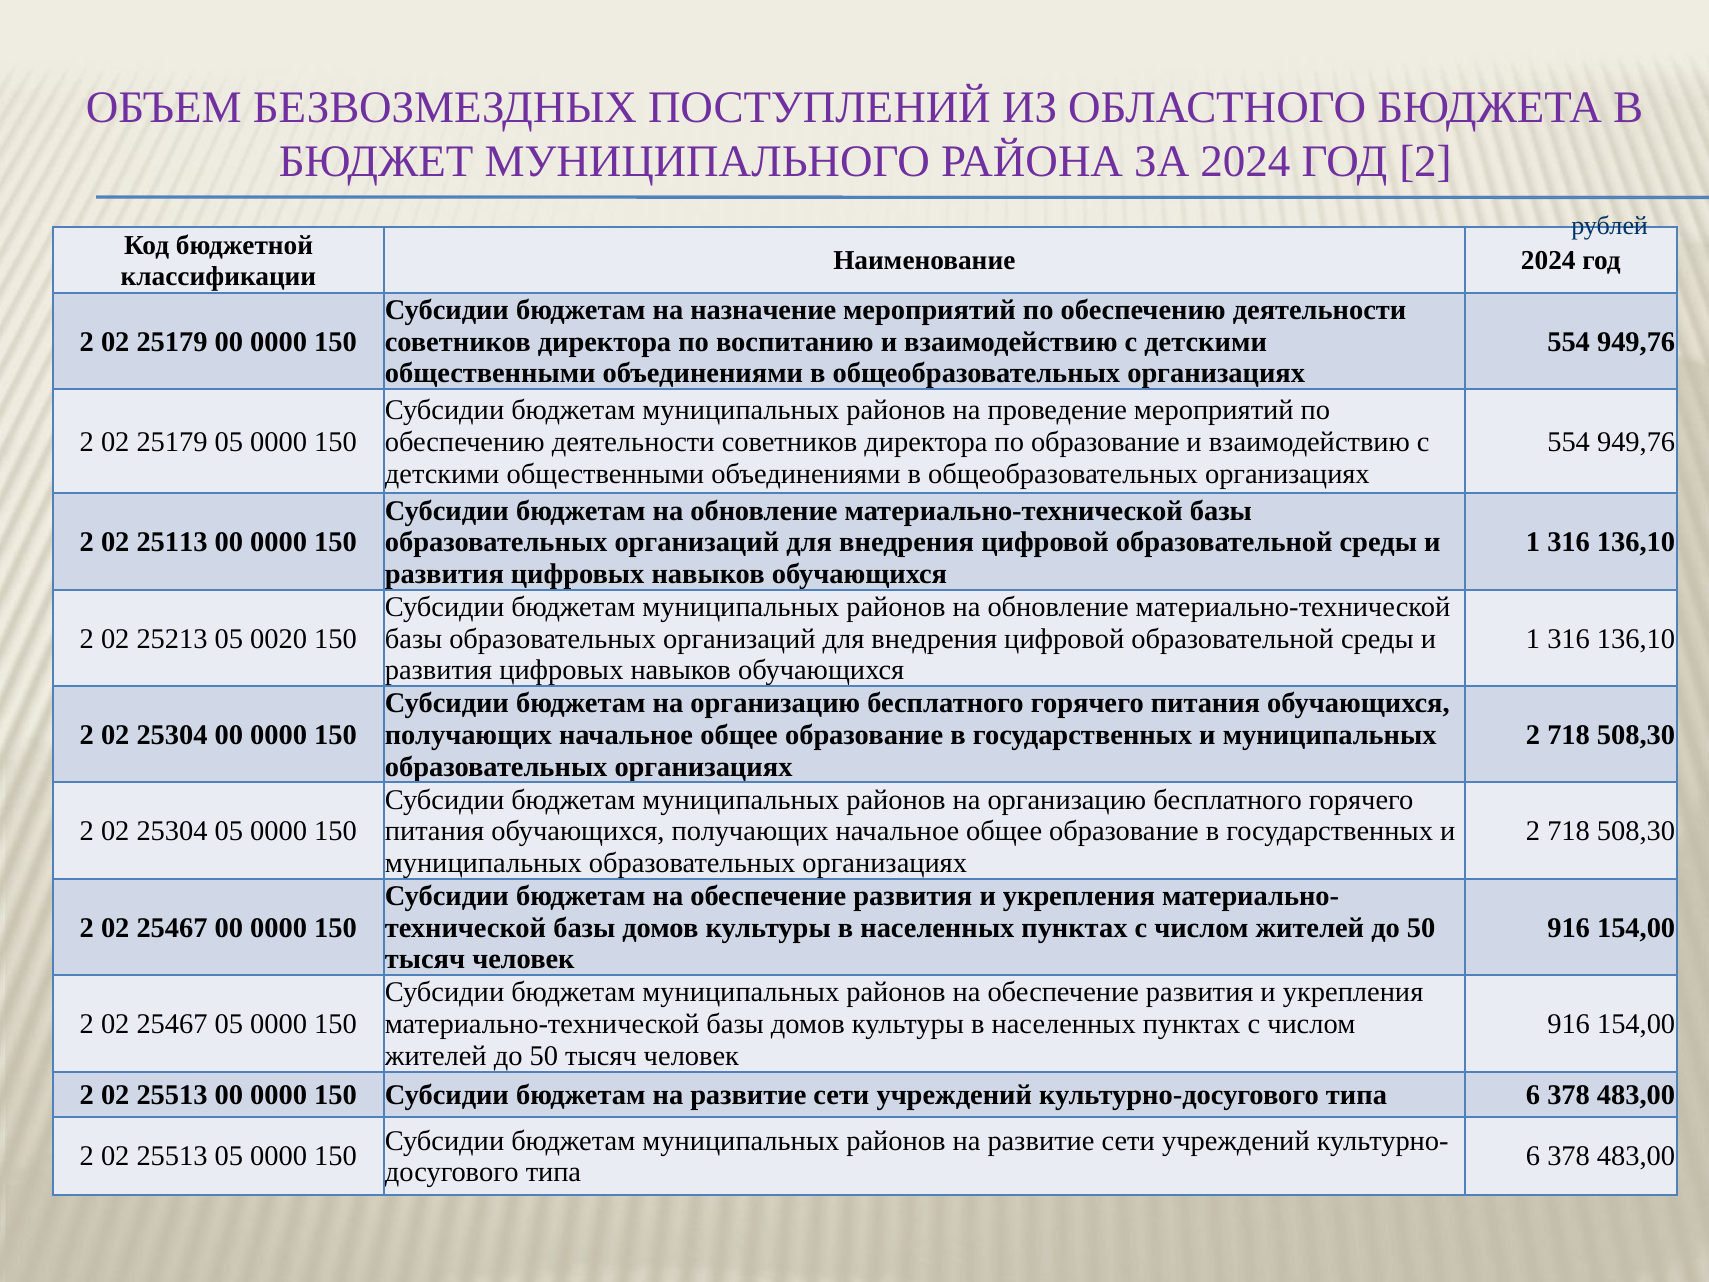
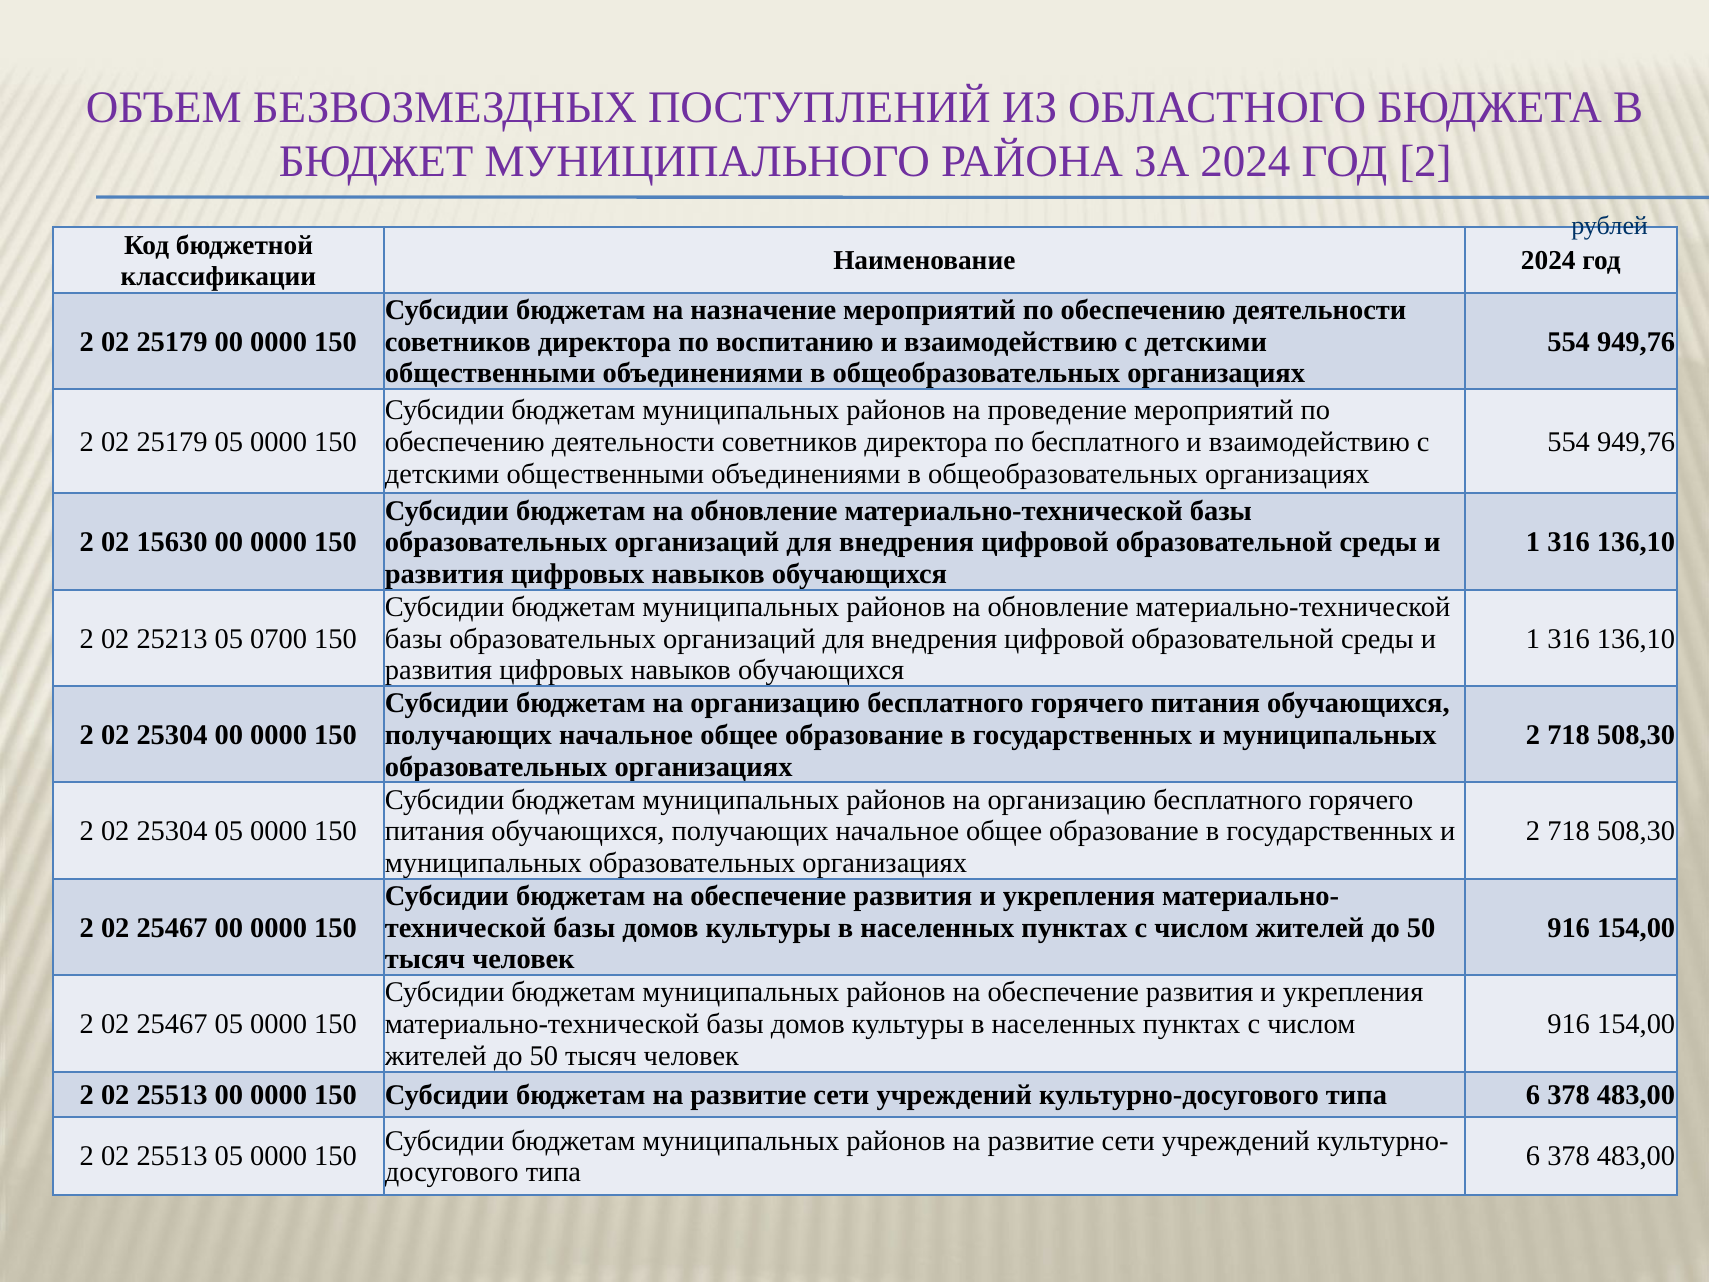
по образование: образование -> бесплатного
25113: 25113 -> 15630
0020: 0020 -> 0700
